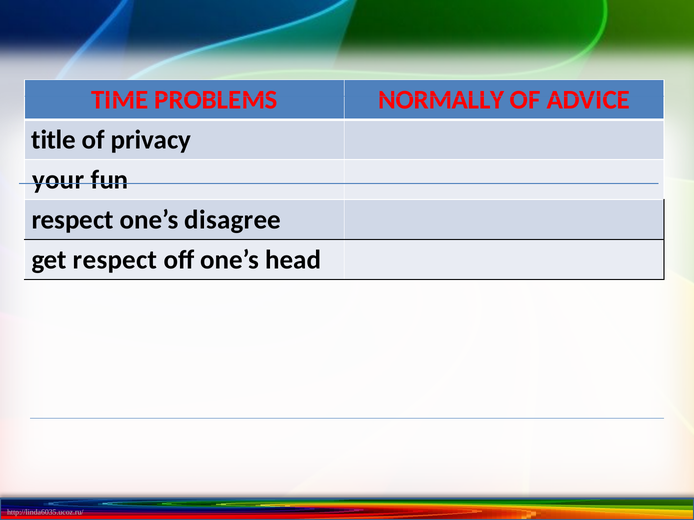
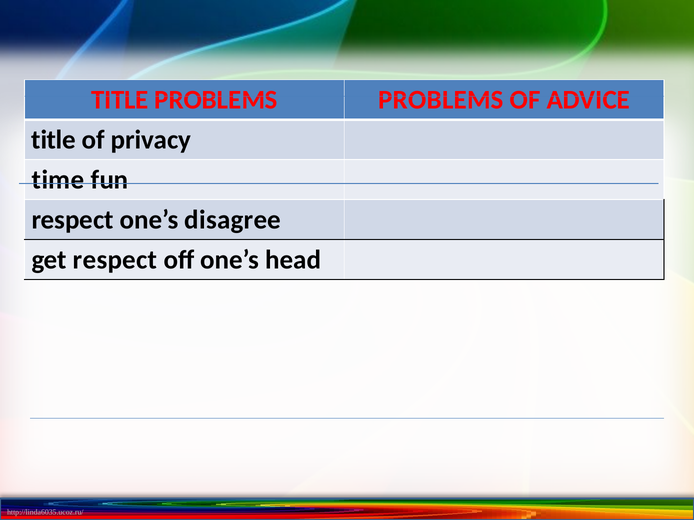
TIME at (120, 100): TIME -> TITLE
PROBLEMS NORMALLY: NORMALLY -> PROBLEMS
your: your -> time
